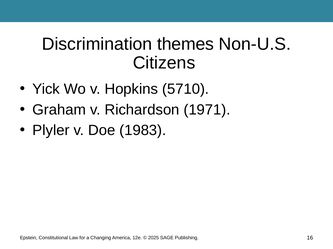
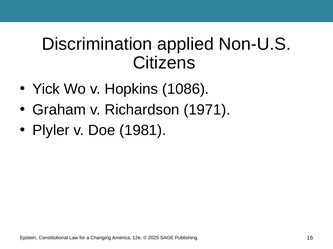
themes: themes -> applied
5710: 5710 -> 1086
1983: 1983 -> 1981
